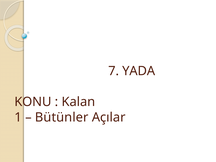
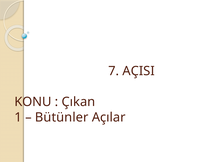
YADA: YADA -> AÇISI
Kalan: Kalan -> Çıkan
